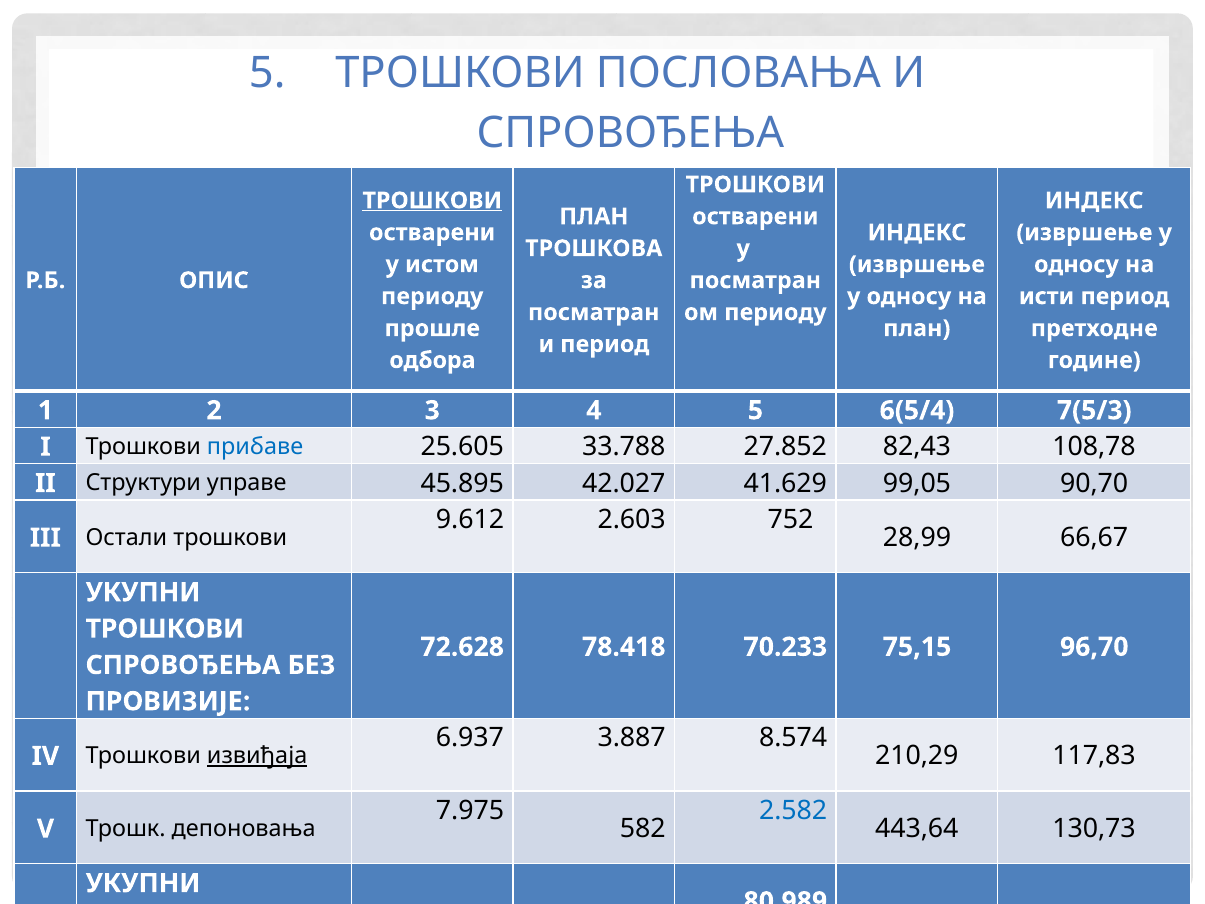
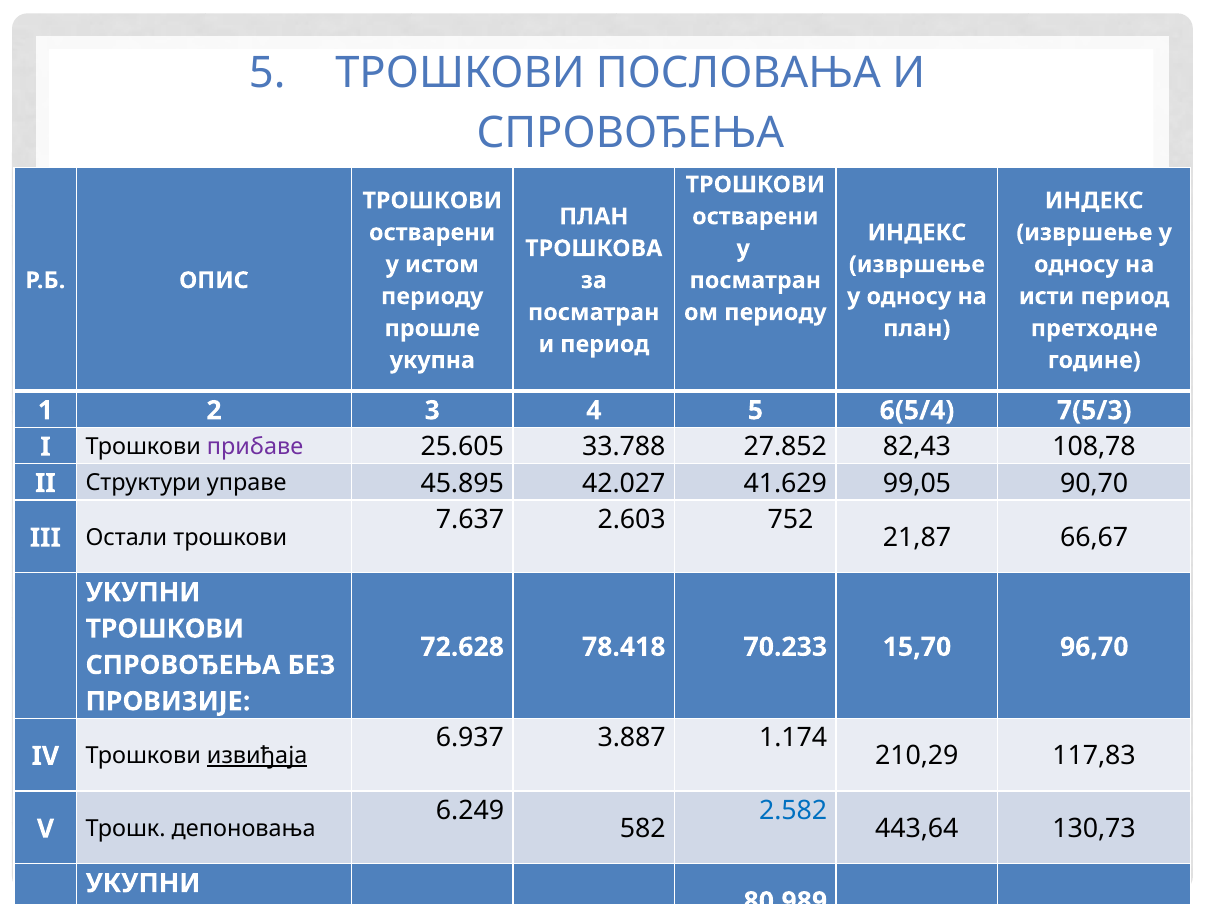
ТРОШКОВИ at (432, 201) underline: present -> none
одбора: одбора -> укупна
прибаве colour: blue -> purple
9.612: 9.612 -> 7.637
28,99: 28,99 -> 21,87
75,15: 75,15 -> 15,70
8.574: 8.574 -> 1.174
7.975: 7.975 -> 6.249
